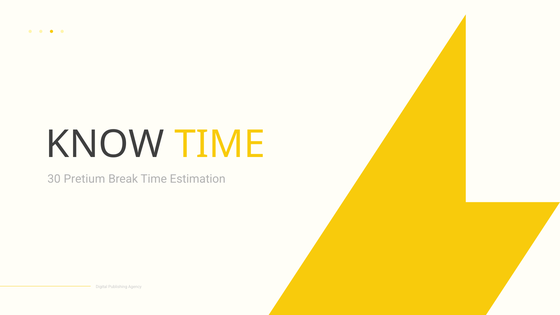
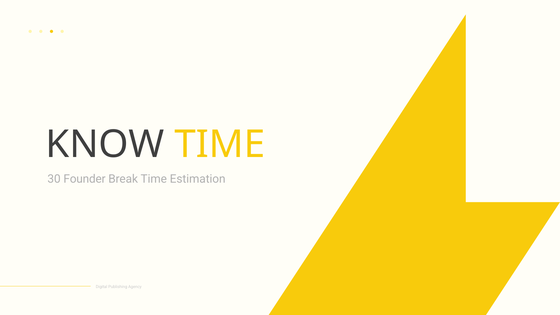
Pretium: Pretium -> Founder
